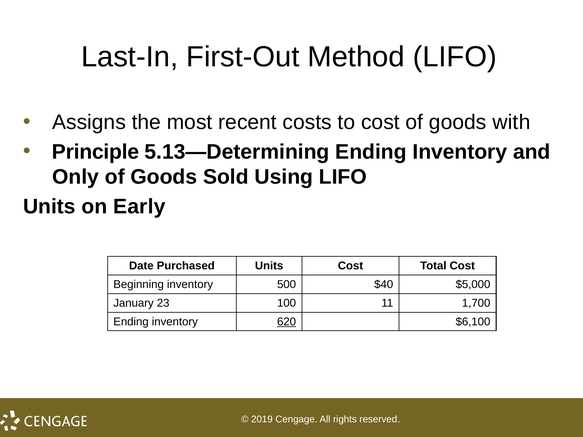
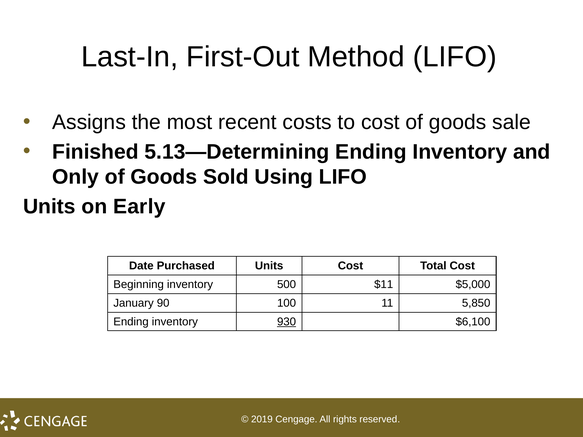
with: with -> sale
Principle: Principle -> Finished
$40: $40 -> $11
23: 23 -> 90
1,700: 1,700 -> 5,850
620: 620 -> 930
